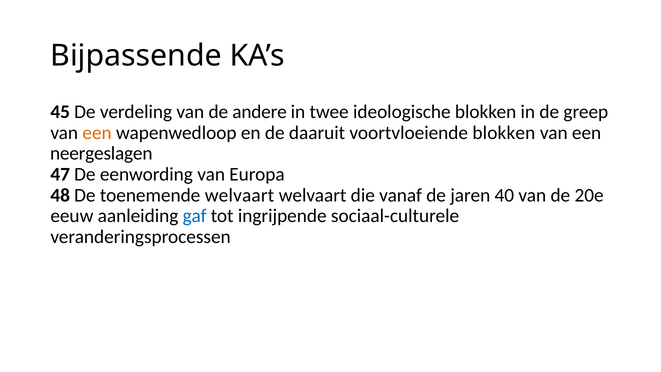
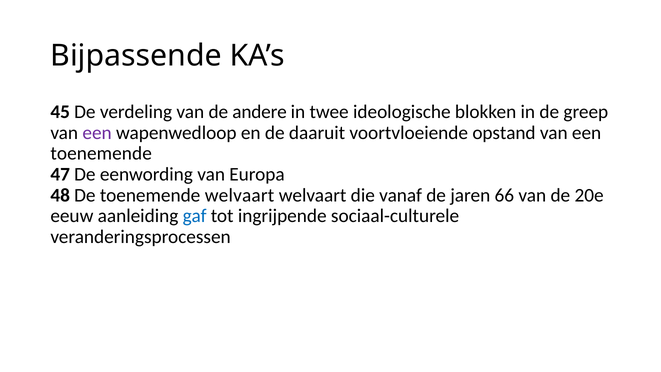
een at (97, 133) colour: orange -> purple
voortvloeiende blokken: blokken -> opstand
neergeslagen at (101, 153): neergeslagen -> toenemende
40: 40 -> 66
